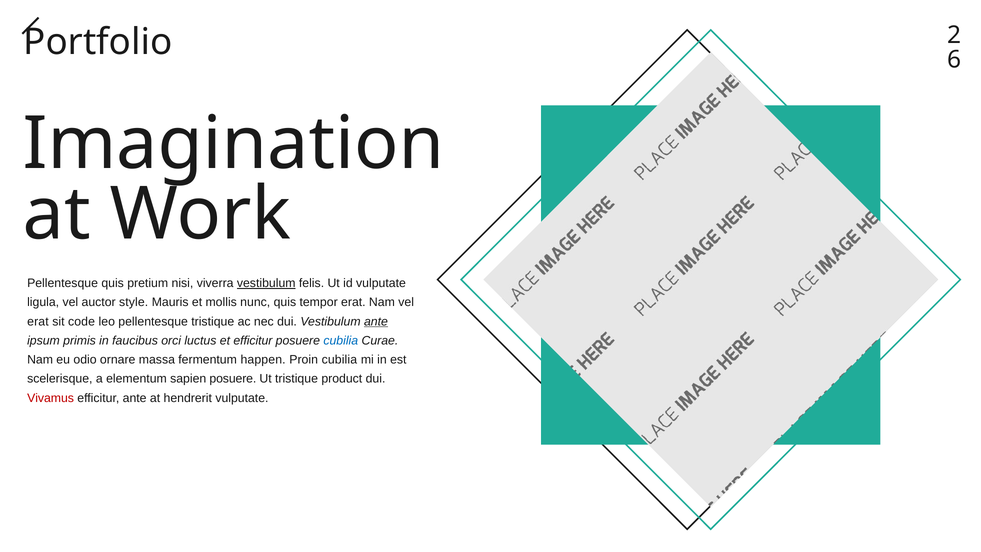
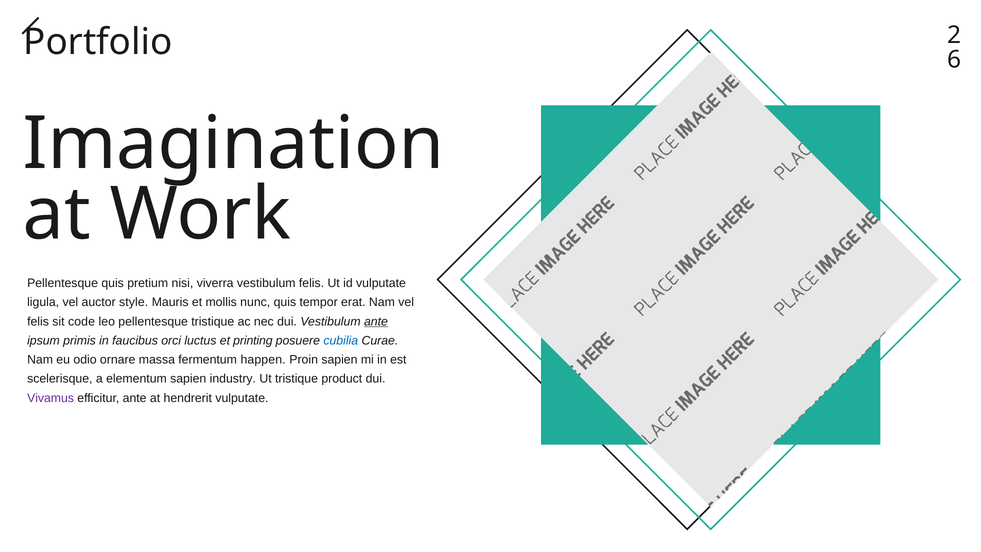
vestibulum at (266, 283) underline: present -> none
erat at (38, 321): erat -> felis
et efficitur: efficitur -> printing
Proin cubilia: cubilia -> sapien
sapien posuere: posuere -> industry
Vivamus colour: red -> purple
